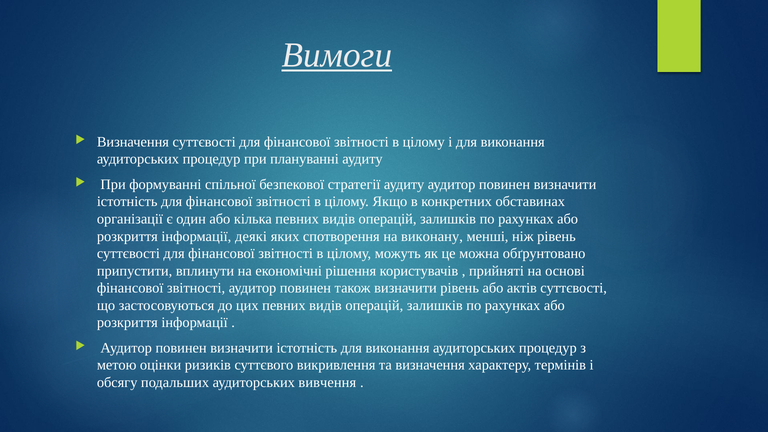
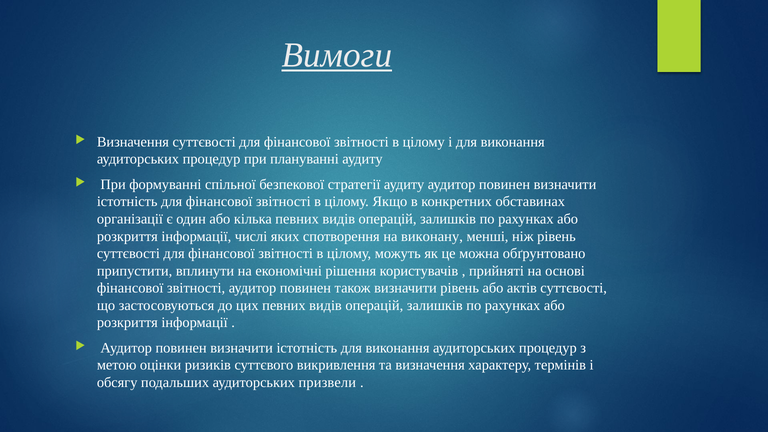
деякі: деякі -> числі
вивчення: вивчення -> призвели
